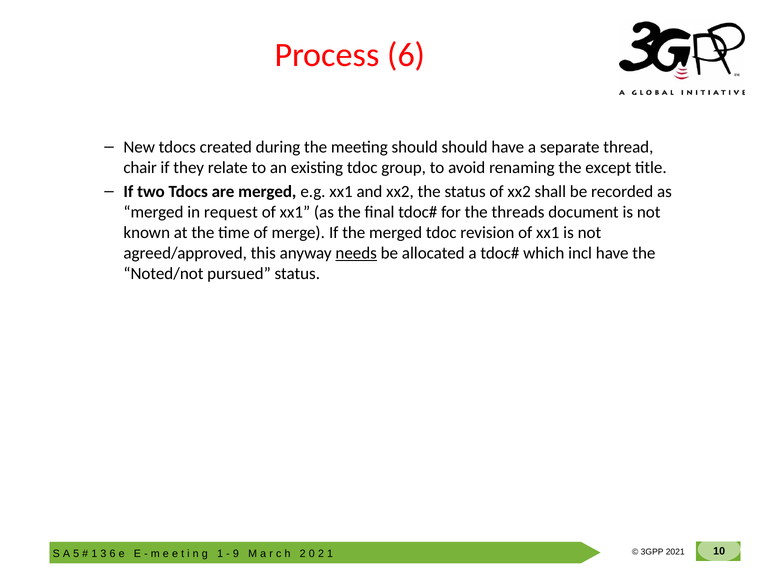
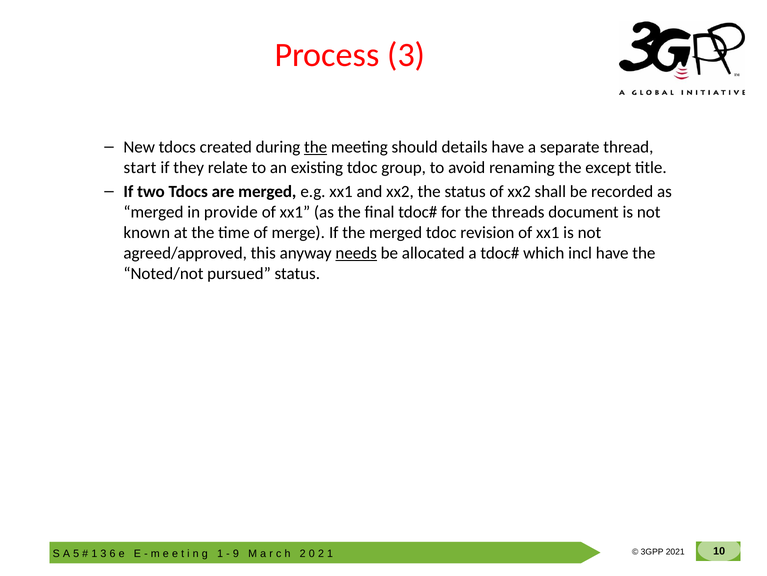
Process 6: 6 -> 3
the at (316, 147) underline: none -> present
should should: should -> details
chair: chair -> start
request: request -> provide
